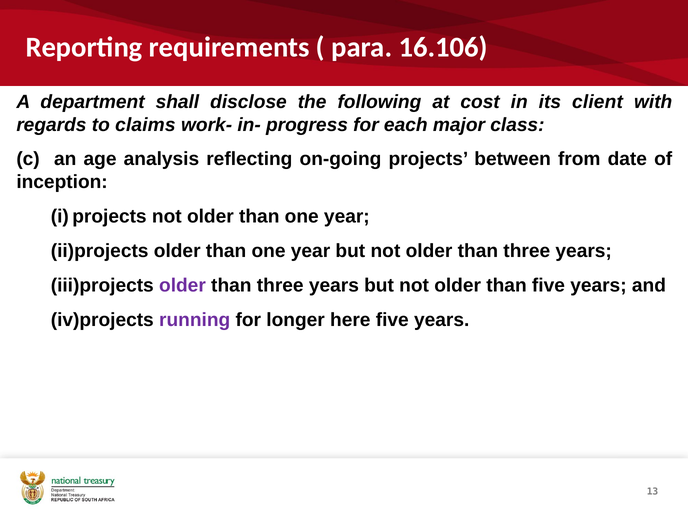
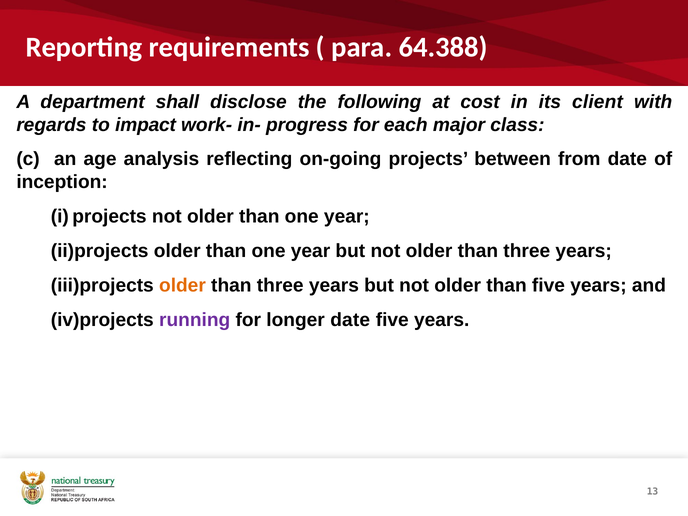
16.106: 16.106 -> 64.388
claims: claims -> impact
older at (182, 285) colour: purple -> orange
longer here: here -> date
